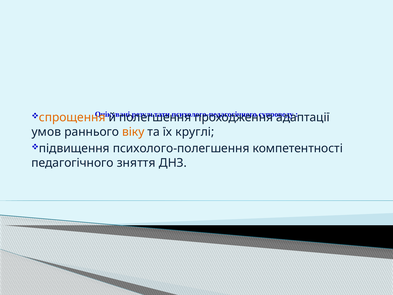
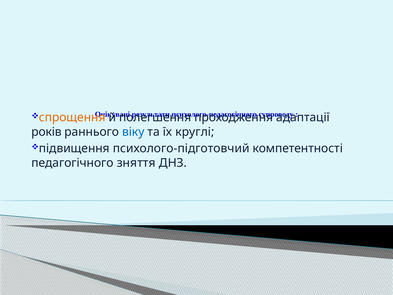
умов: умов -> років
віку colour: orange -> blue
психолого-полегшення: психолого-полегшення -> психолого-підготовчий
